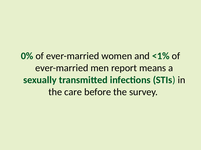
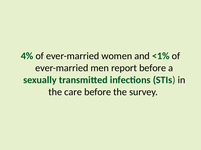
0%: 0% -> 4%
report means: means -> before
